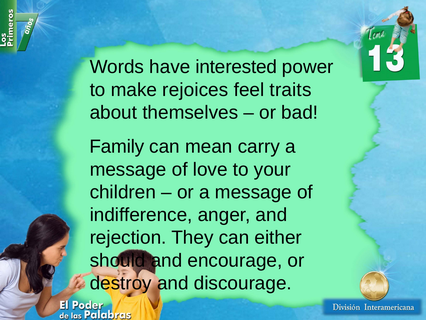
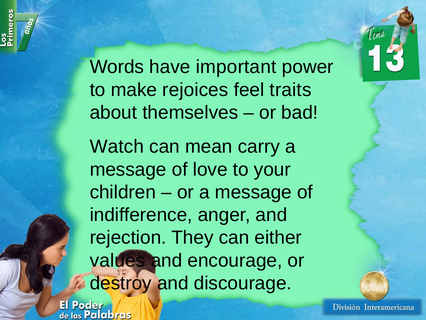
interested: interested -> important
Family: Family -> Watch
should: should -> values
